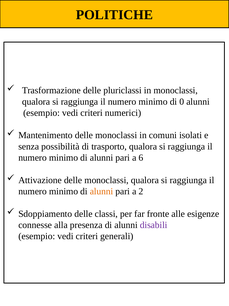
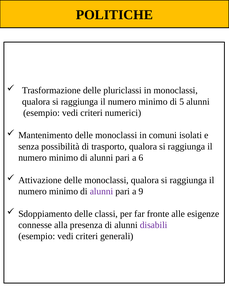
0: 0 -> 5
alunni at (101, 191) colour: orange -> purple
2: 2 -> 9
